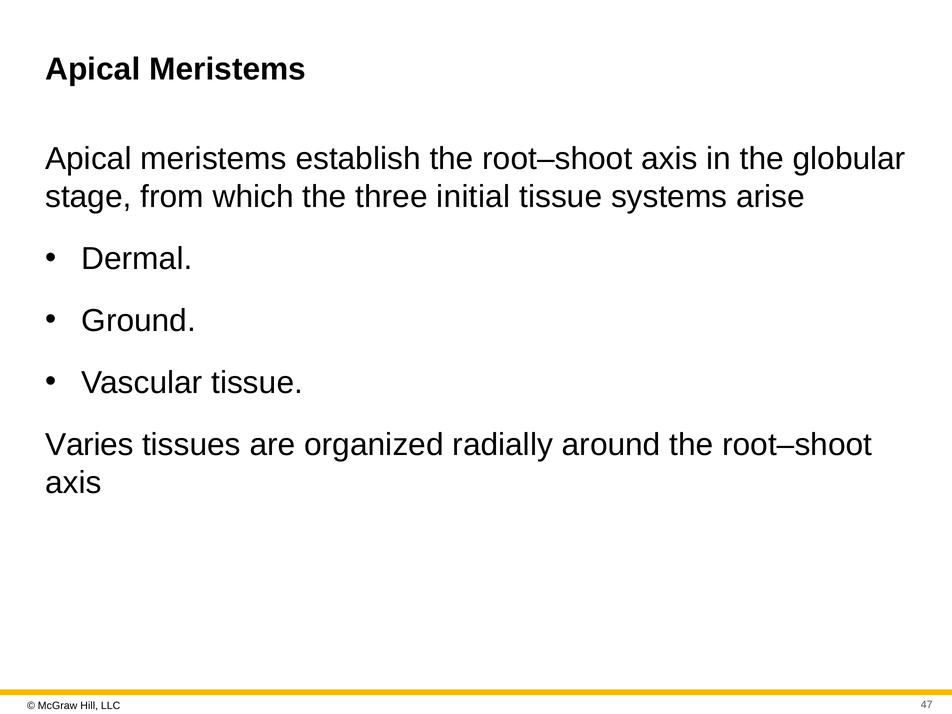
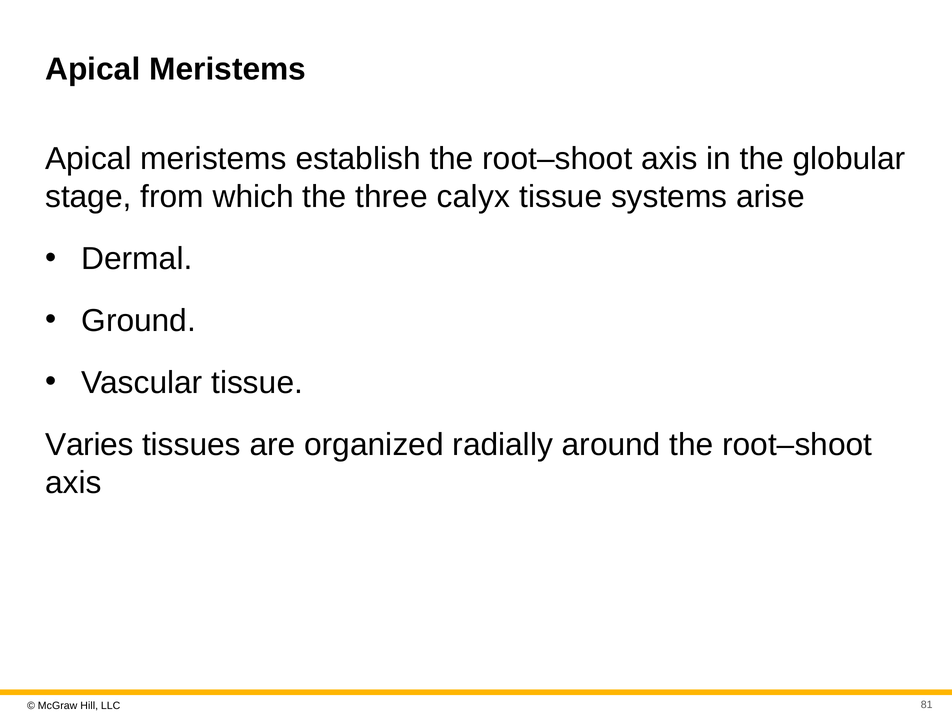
initial: initial -> calyx
47: 47 -> 81
